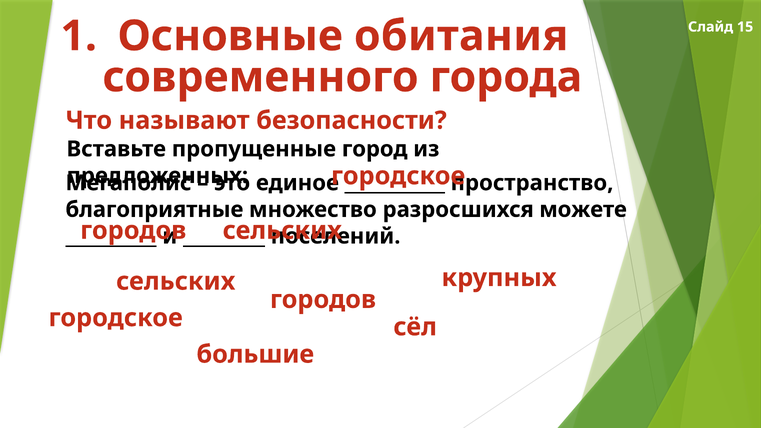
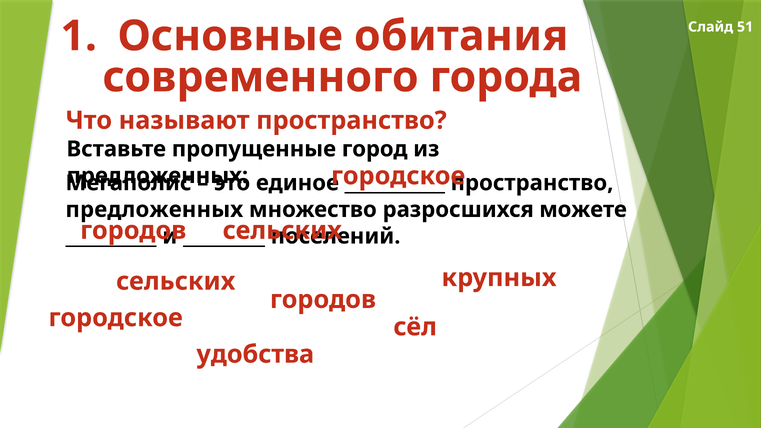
15: 15 -> 51
называют безопасности: безопасности -> пространство
благоприятные at (154, 210): благоприятные -> предложенных
большие: большие -> удобства
